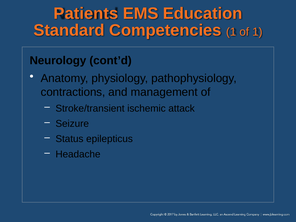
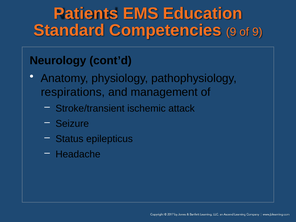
Competencies 1: 1 -> 9
of 1: 1 -> 9
contractions: contractions -> respirations
